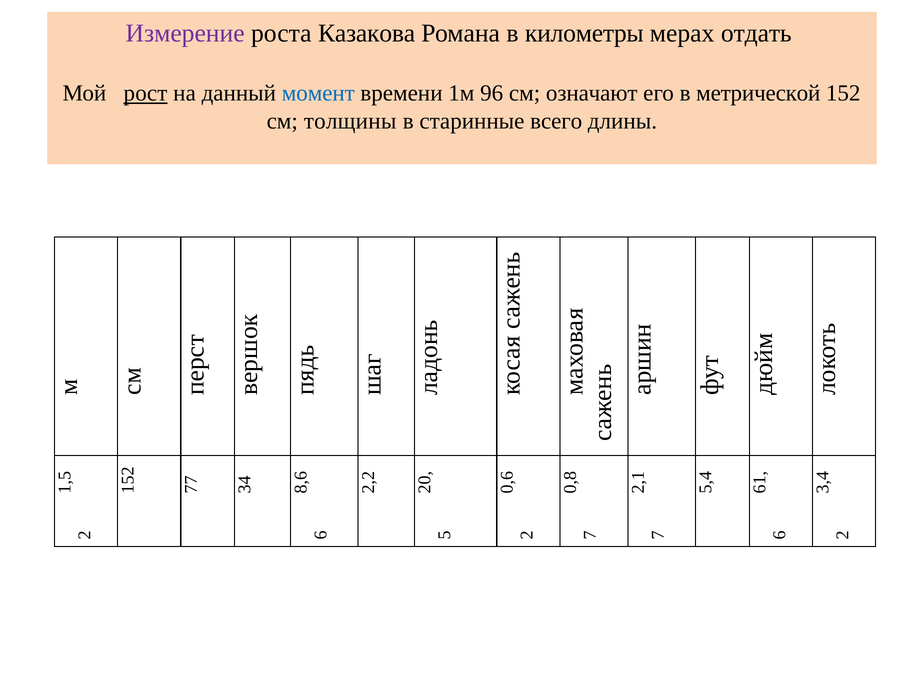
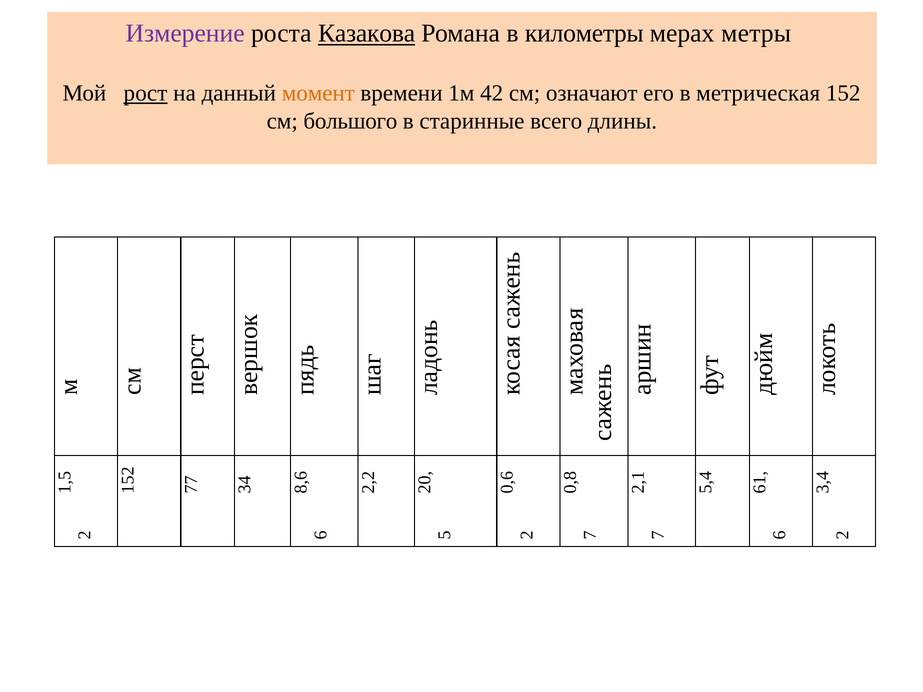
Казакова underline: none -> present
отдать: отдать -> метры
момент colour: blue -> orange
96: 96 -> 42
метрической: метрической -> метрическая
толщины: толщины -> большого
